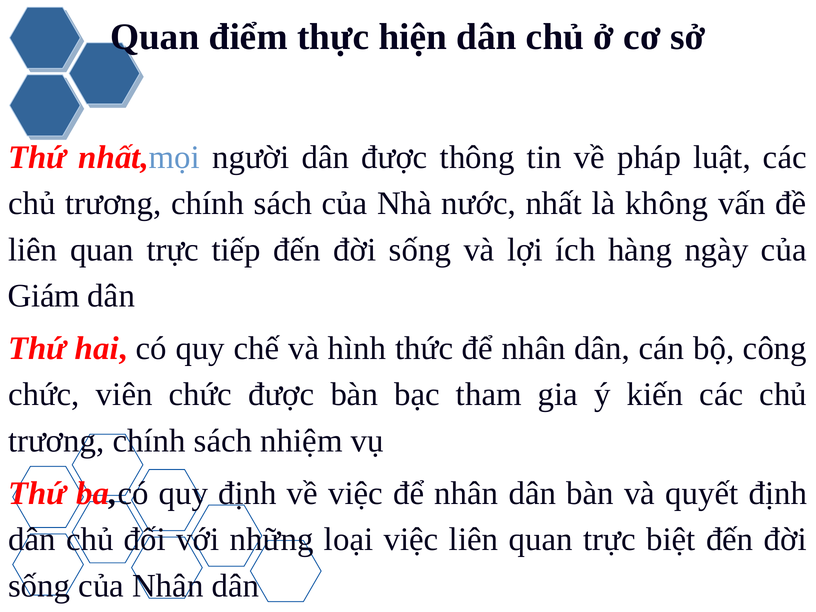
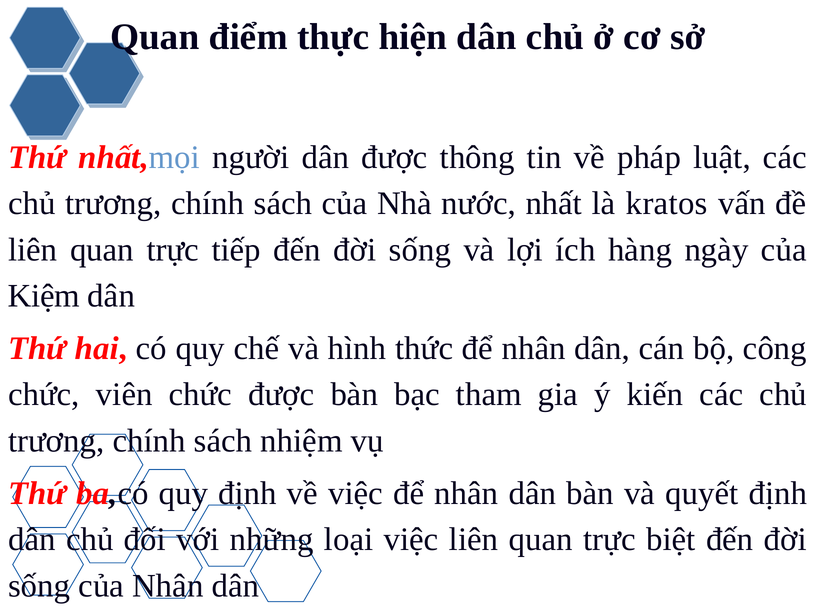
không: không -> kratos
Giám: Giám -> Kiệm
